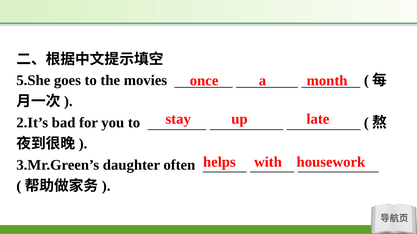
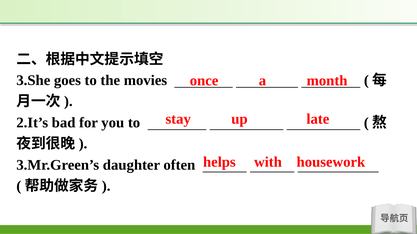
5.She: 5.She -> 3.She
